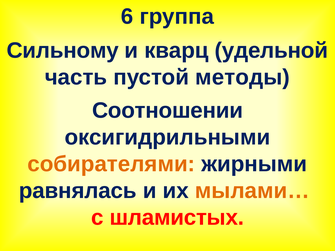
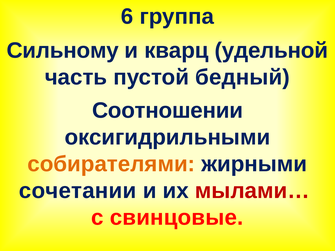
методы: методы -> бедный
равнялась: равнялась -> сочетании
мылами… colour: orange -> red
шламистых: шламистых -> свинцовые
